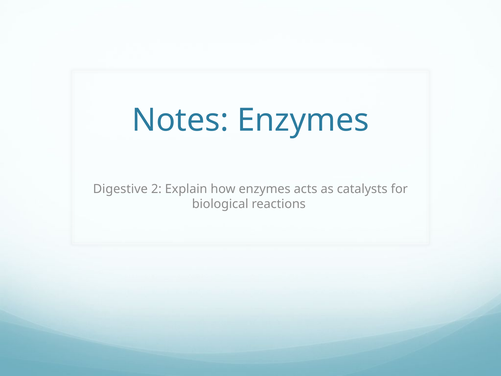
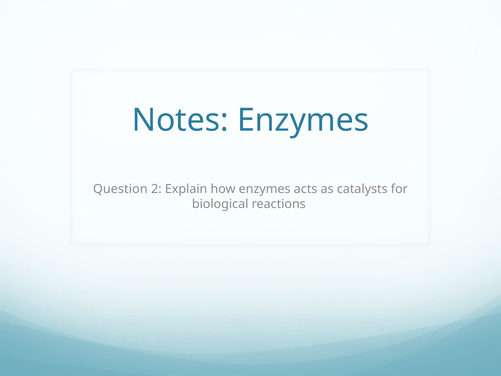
Digestive: Digestive -> Question
